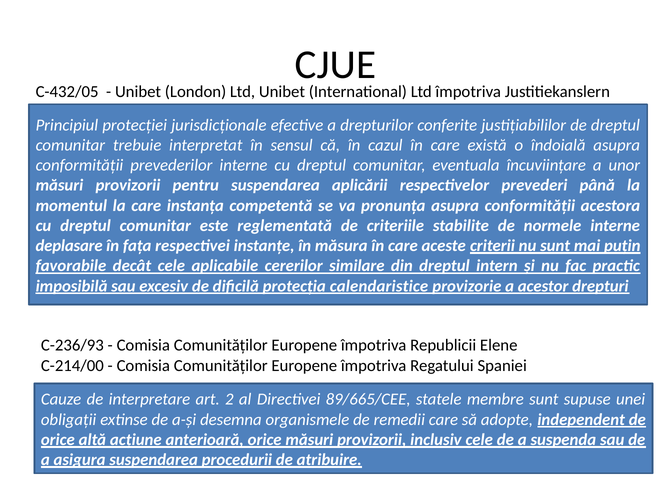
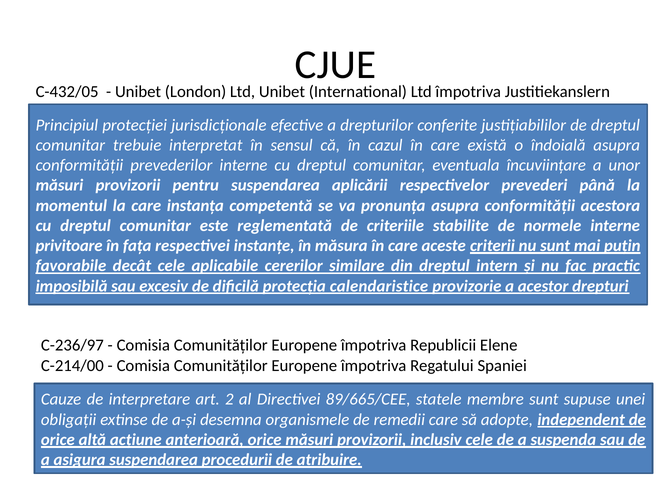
deplasare: deplasare -> privitoare
C-236/93: C-236/93 -> C-236/97
